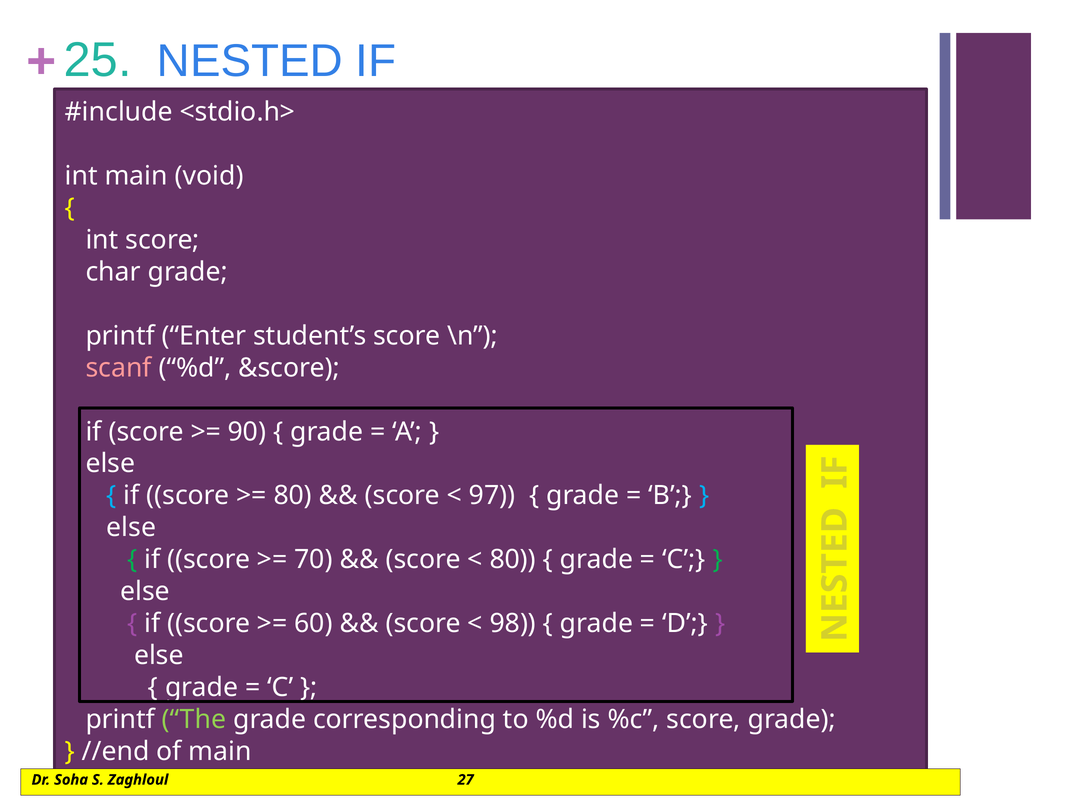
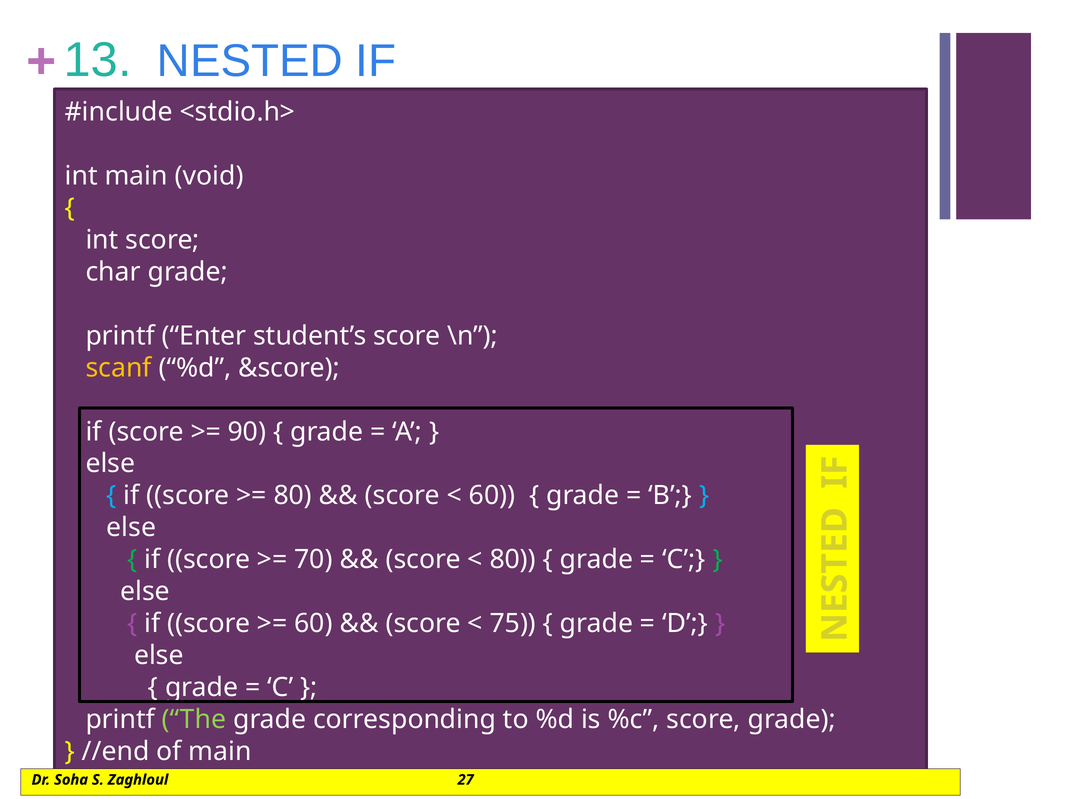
25: 25 -> 13
scanf colour: pink -> yellow
97 at (492, 495): 97 -> 60
98: 98 -> 75
